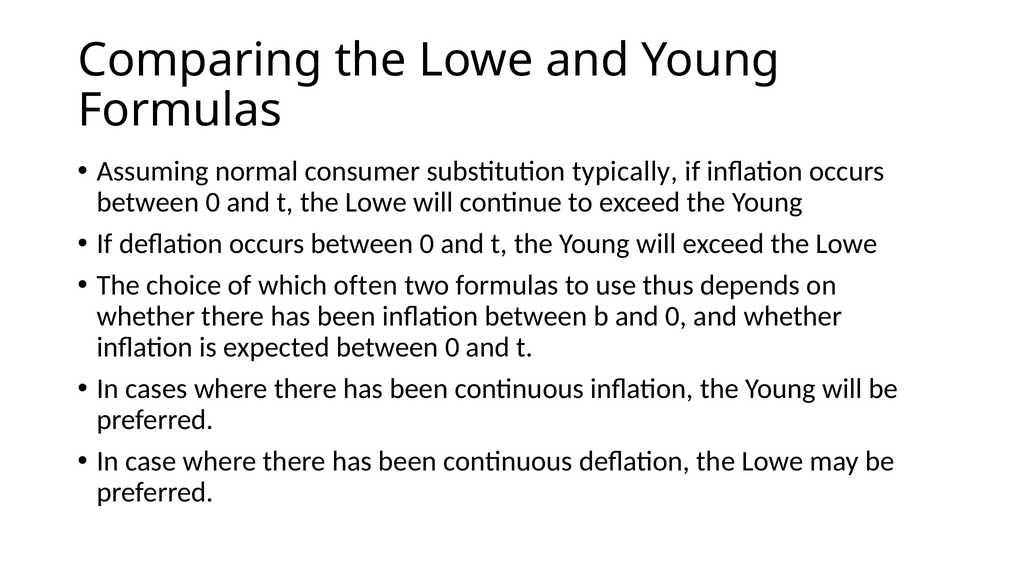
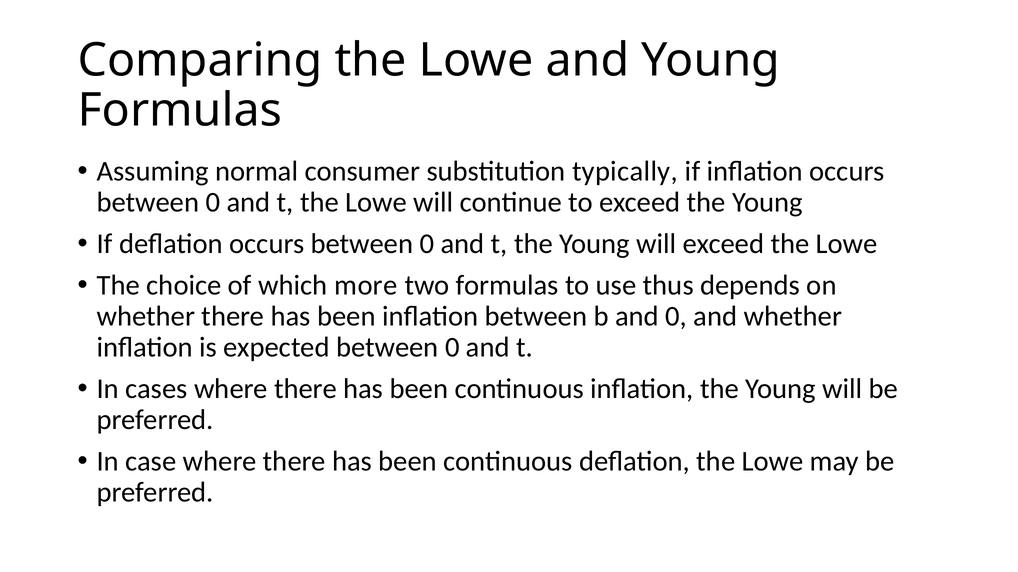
often: often -> more
